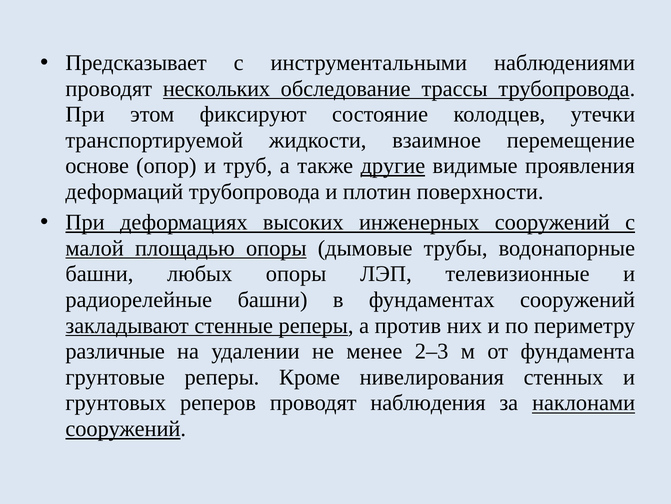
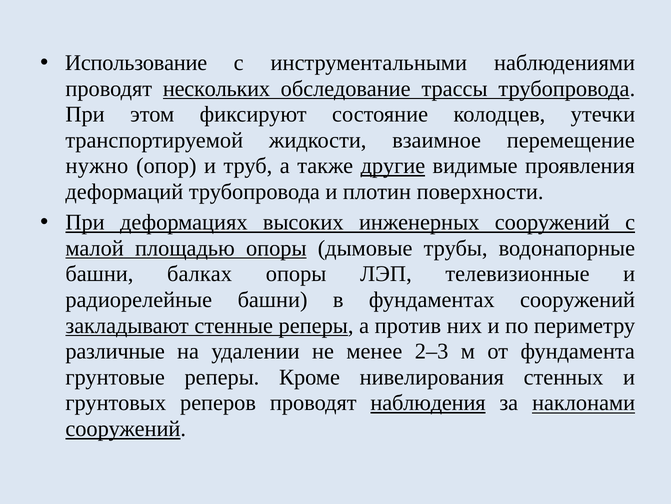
Предсказывает: Предсказывает -> Использование
основе: основе -> нужно
любых: любых -> балках
наблюдения underline: none -> present
